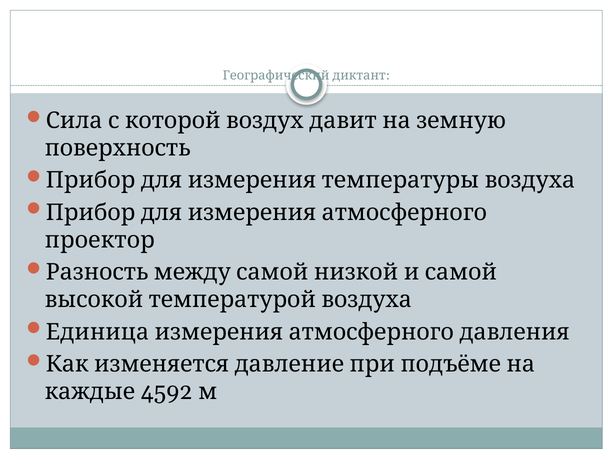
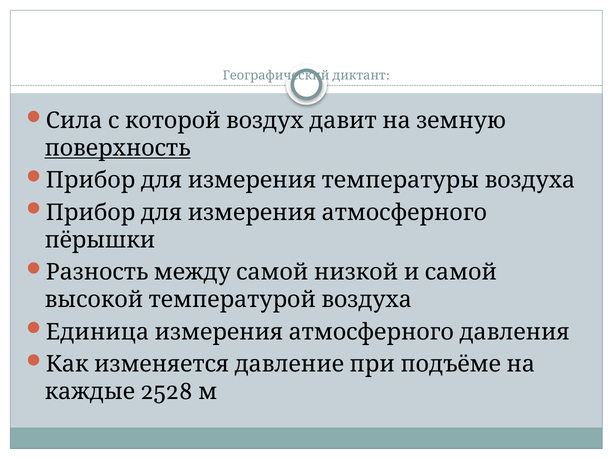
поверхность underline: none -> present
проектор: проектор -> пёрышки
4592: 4592 -> 2528
